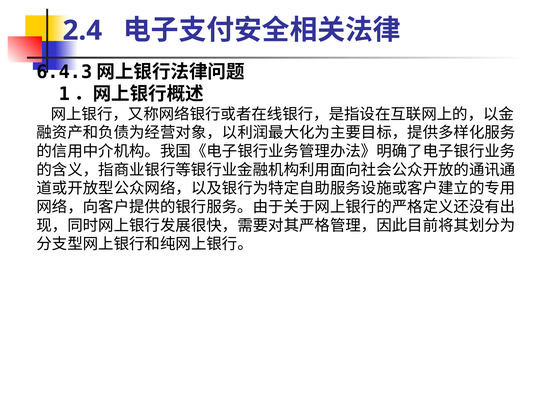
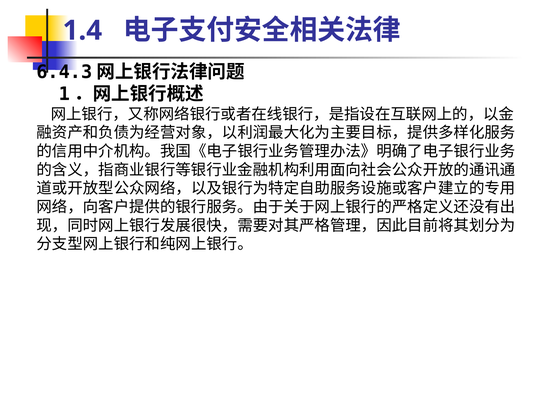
2.4: 2.4 -> 1.4
